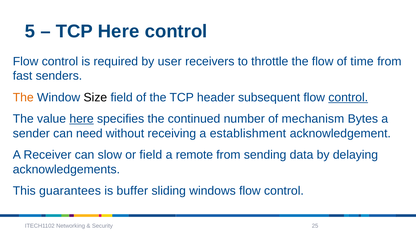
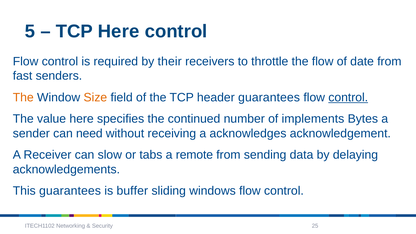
user: user -> their
time: time -> date
Size colour: black -> orange
header subsequent: subsequent -> guarantees
here at (82, 119) underline: present -> none
mechanism: mechanism -> implements
establishment: establishment -> acknowledges
or field: field -> tabs
